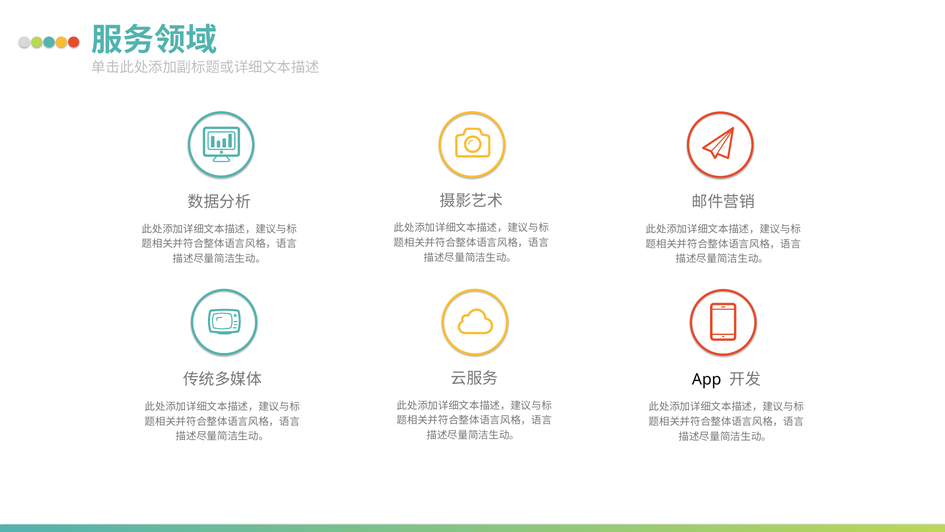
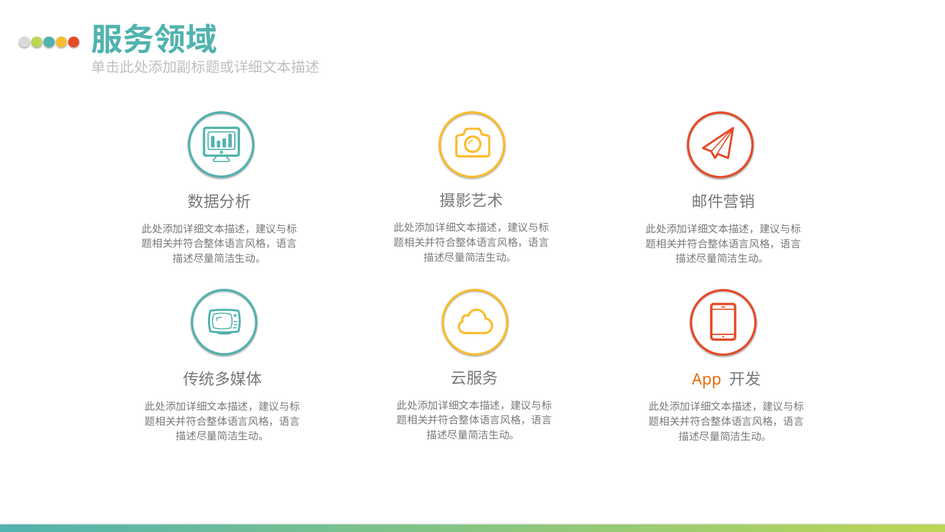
App colour: black -> orange
